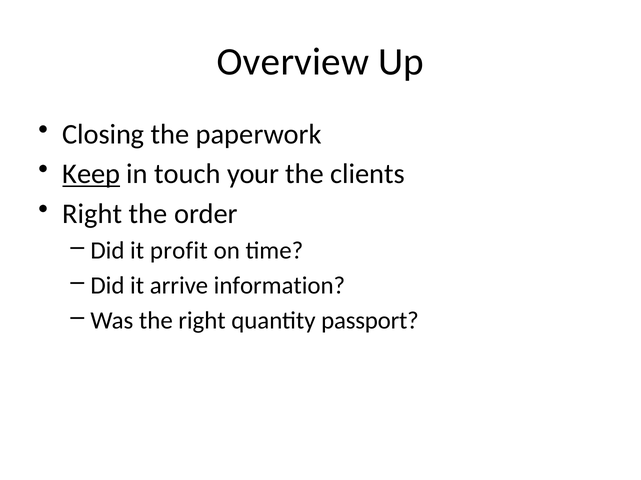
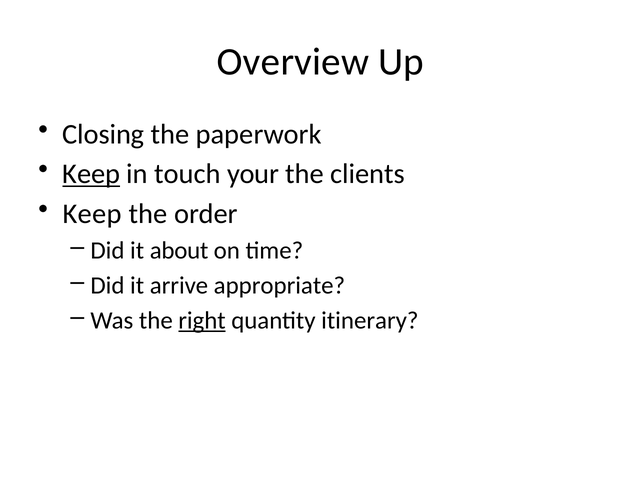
Right at (92, 214): Right -> Keep
profit: profit -> about
information: information -> appropriate
right at (202, 321) underline: none -> present
passport: passport -> itinerary
